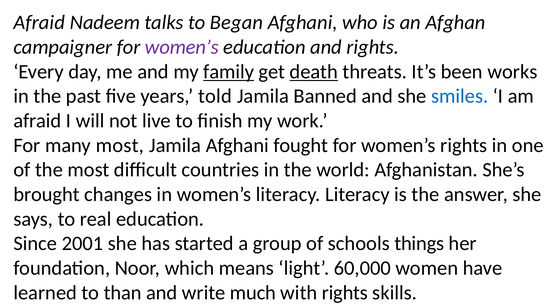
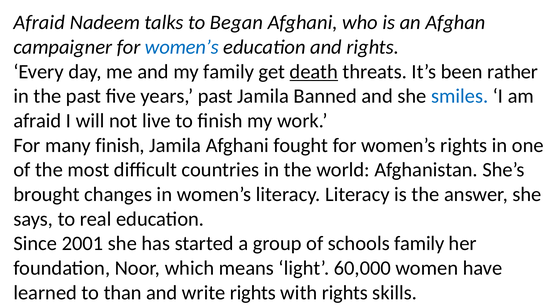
women’s at (182, 47) colour: purple -> blue
family at (229, 72) underline: present -> none
works: works -> rather
years told: told -> past
many most: most -> finish
schools things: things -> family
write much: much -> rights
